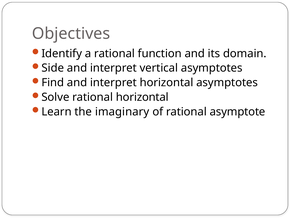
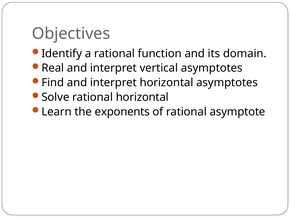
Side: Side -> Real
imaginary: imaginary -> exponents
